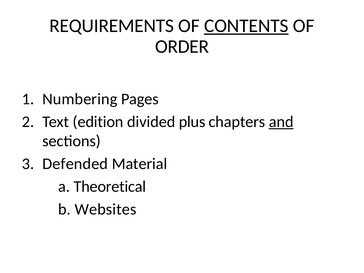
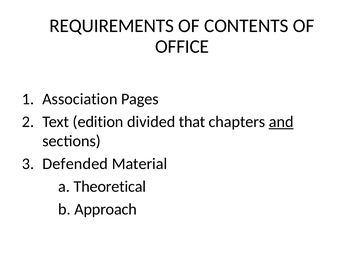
CONTENTS underline: present -> none
ORDER: ORDER -> OFFICE
Numbering: Numbering -> Association
plus: plus -> that
Websites: Websites -> Approach
